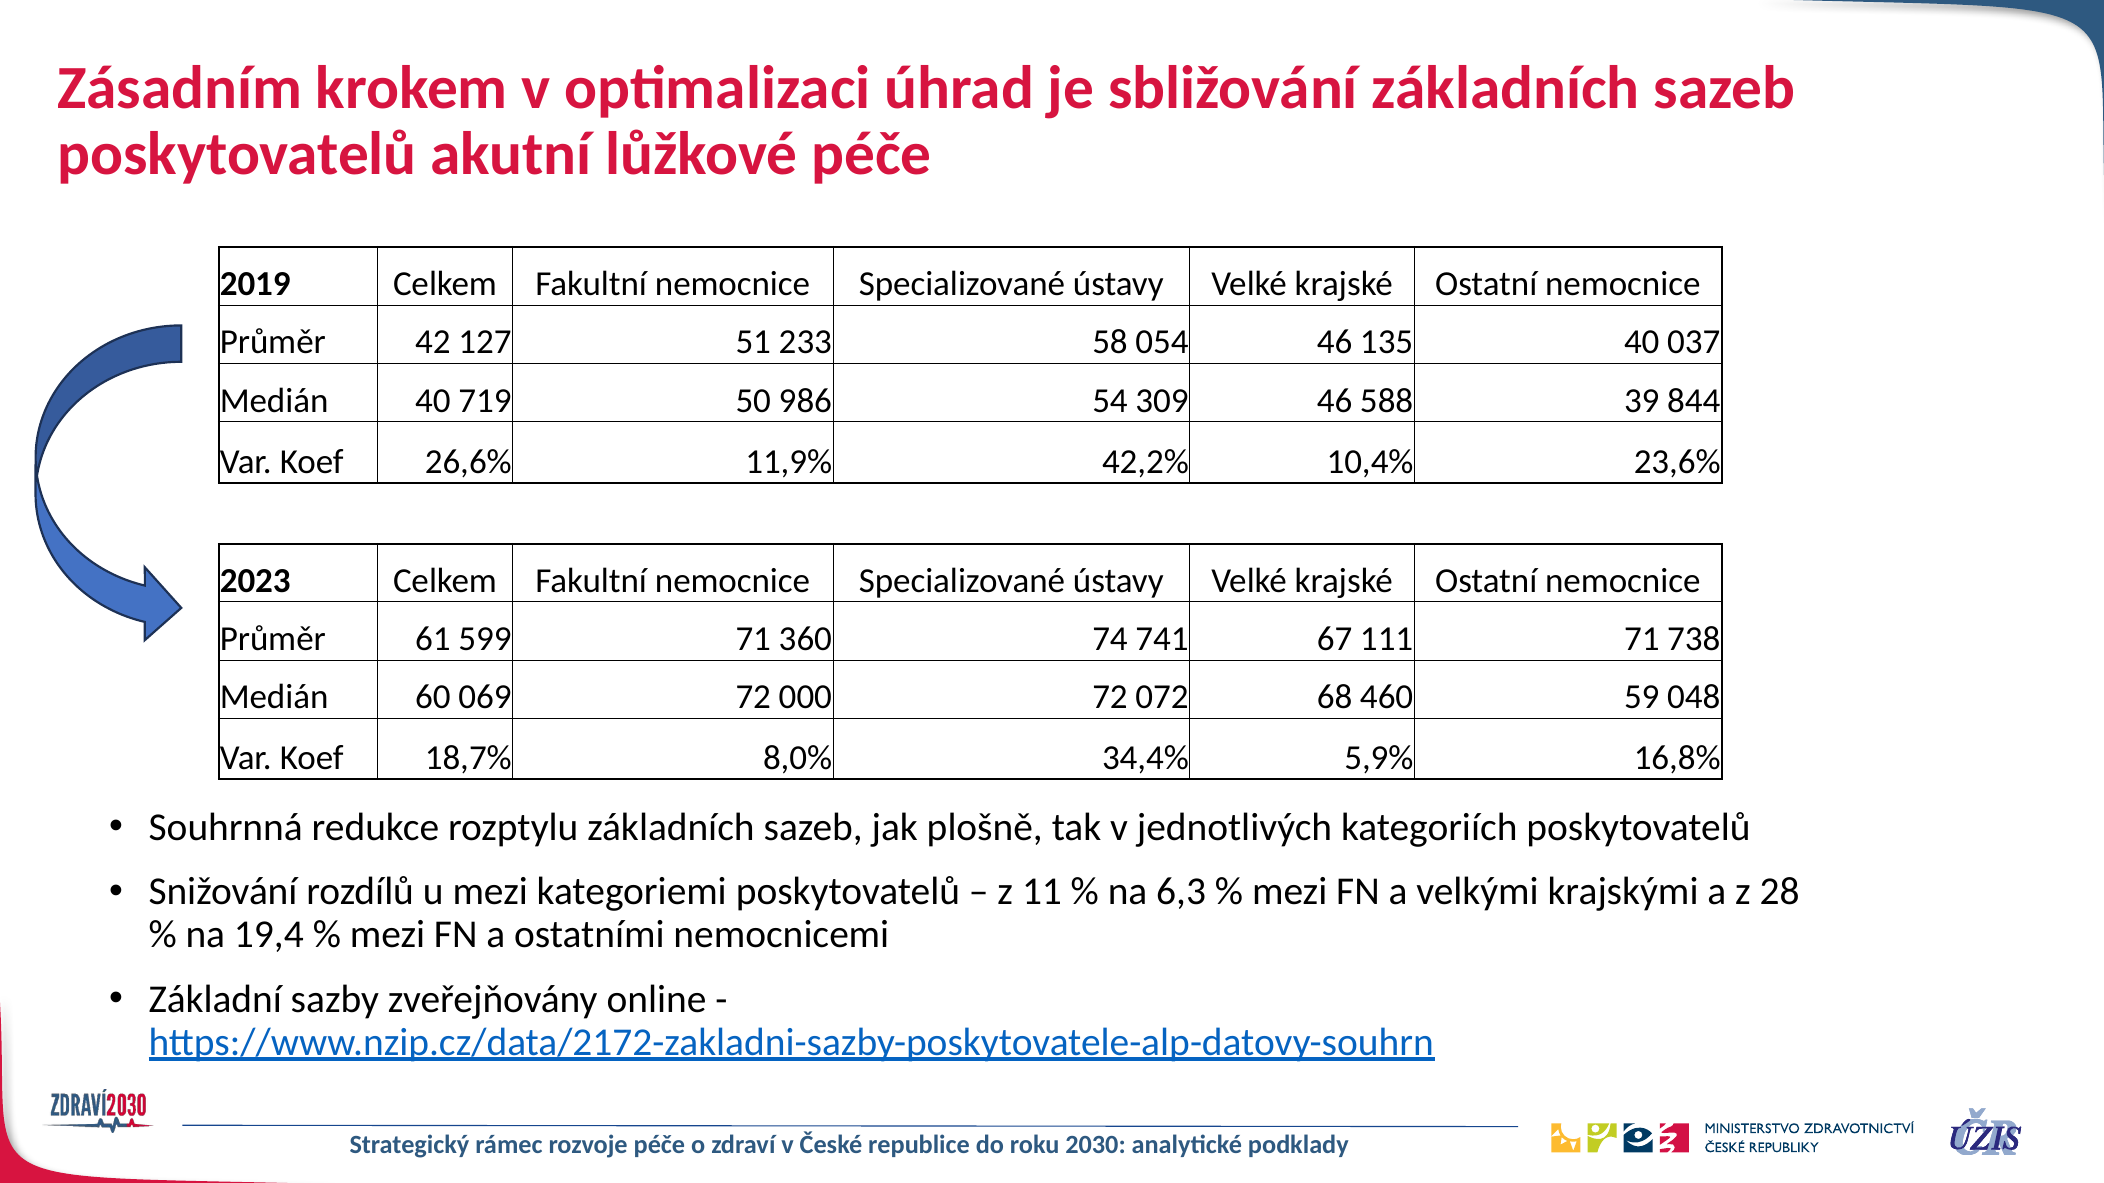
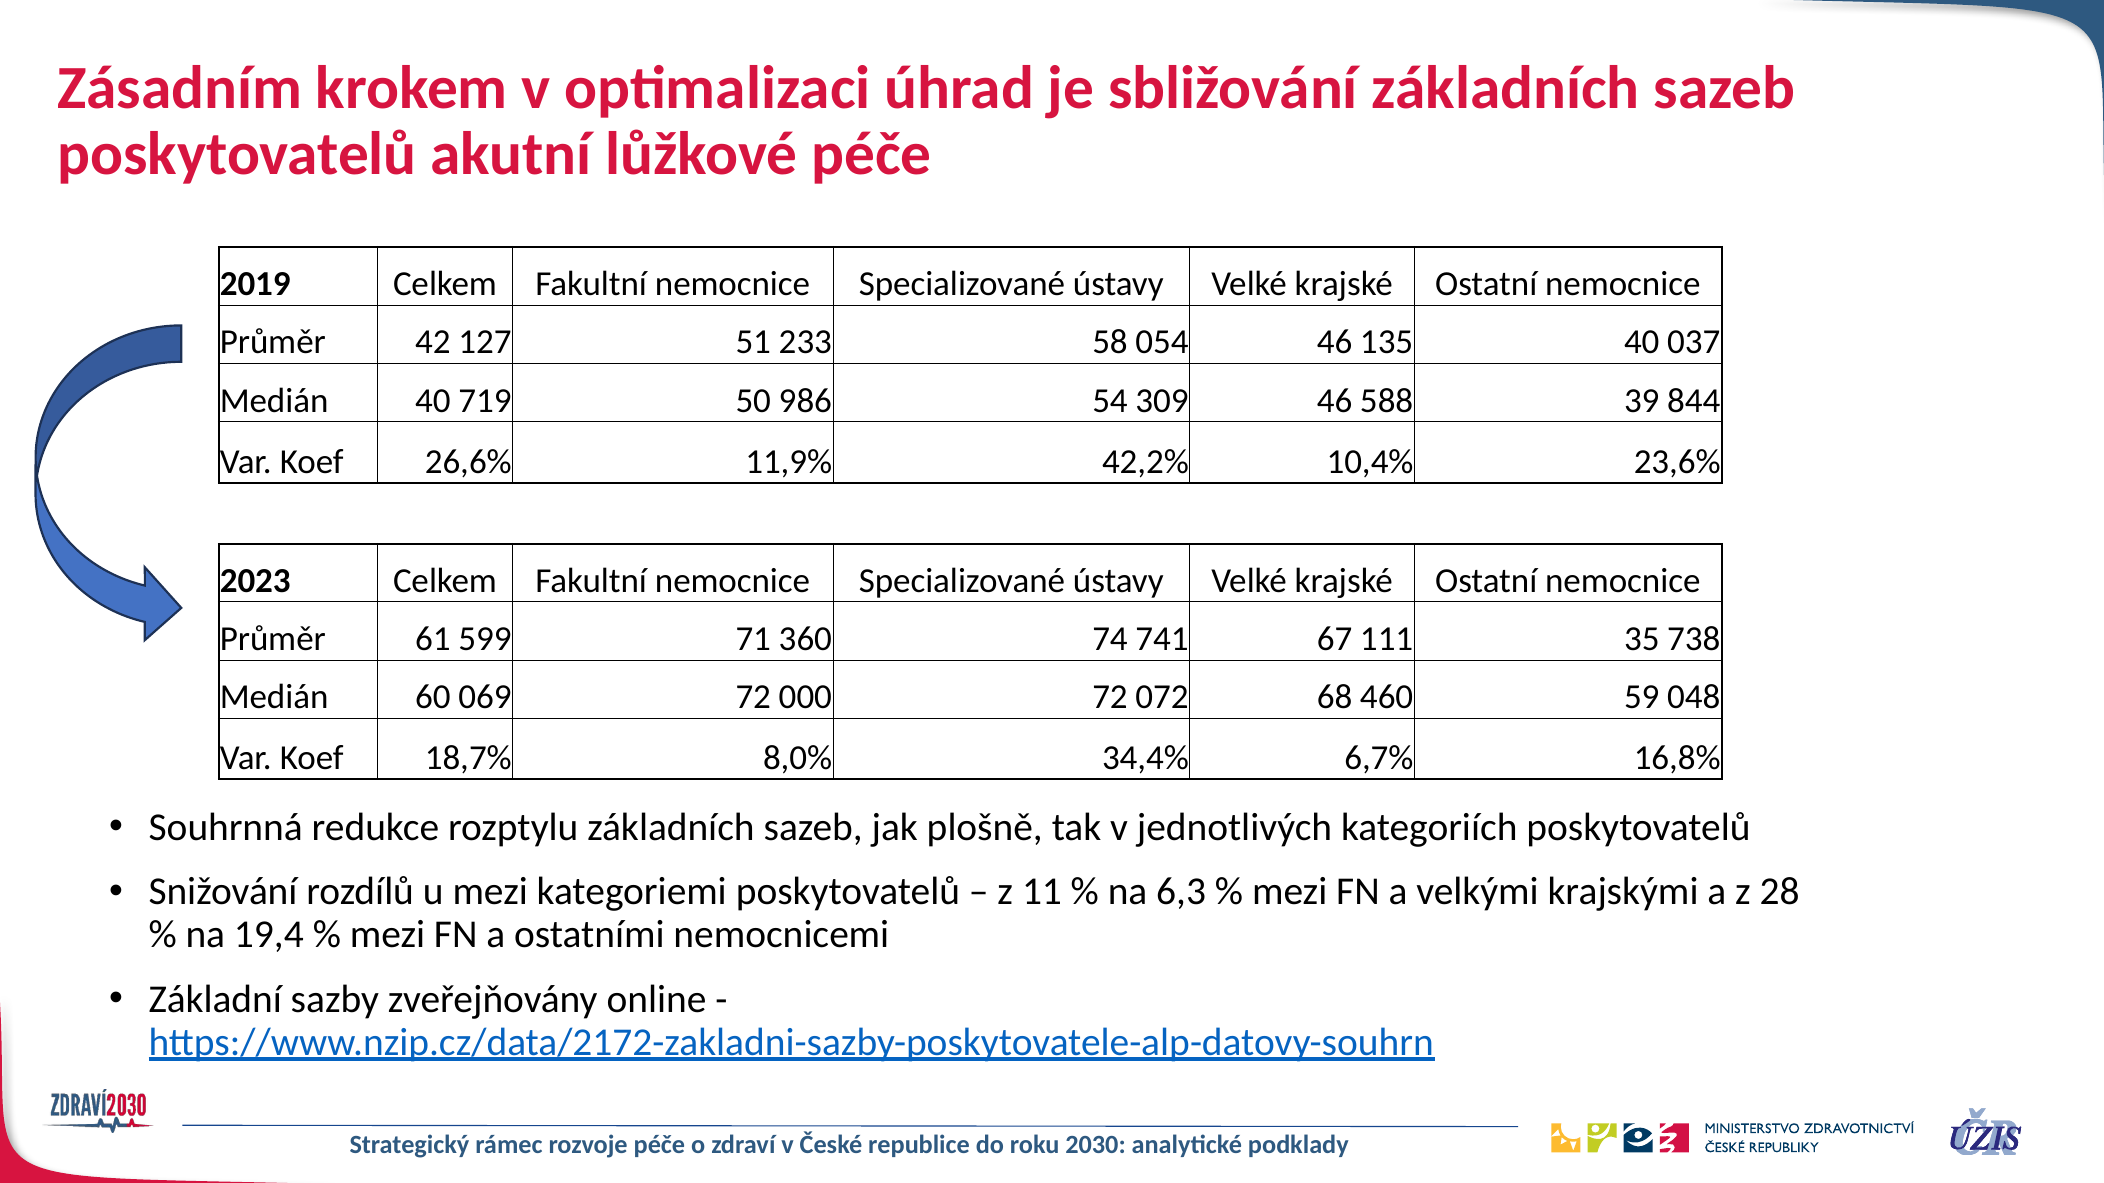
111 71: 71 -> 35
5,9%: 5,9% -> 6,7%
